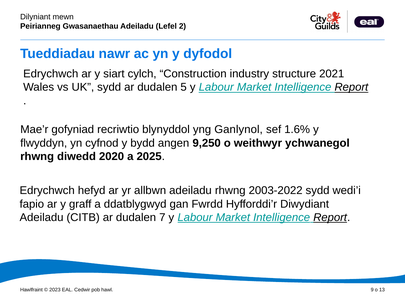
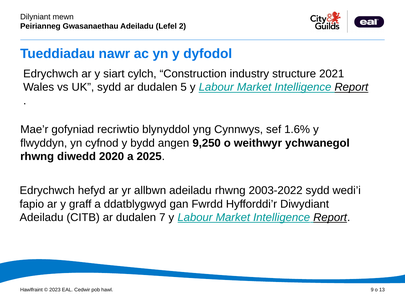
Ganlynol: Ganlynol -> Cynnwys
